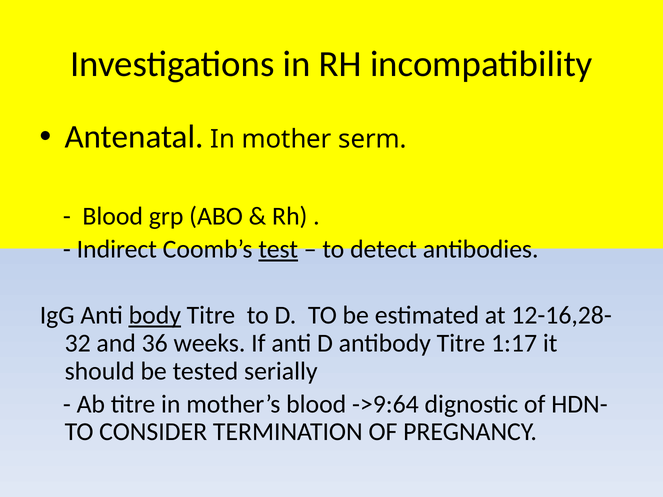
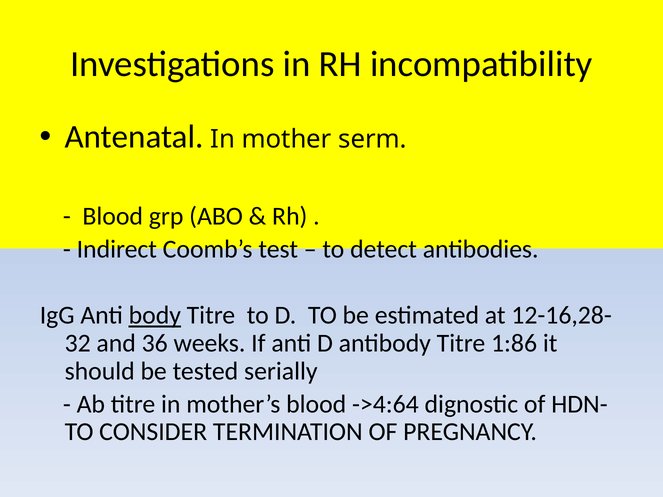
test underline: present -> none
1:17: 1:17 -> 1:86
->9:64: ->9:64 -> ->4:64
